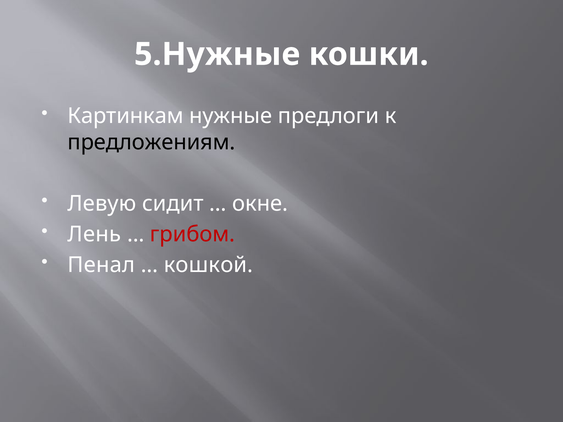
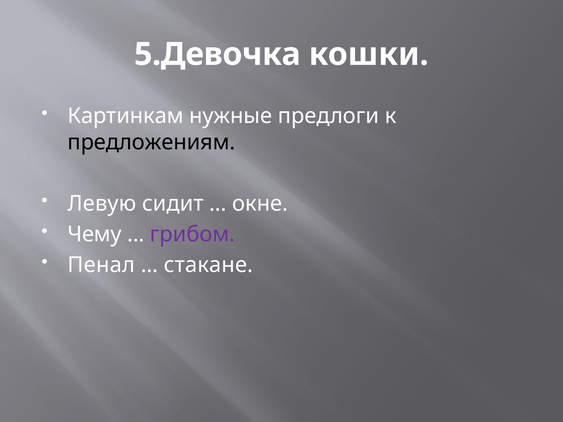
5.Нужные: 5.Нужные -> 5.Девочка
Лень: Лень -> Чему
грибом colour: red -> purple
кошкой: кошкой -> стакане
